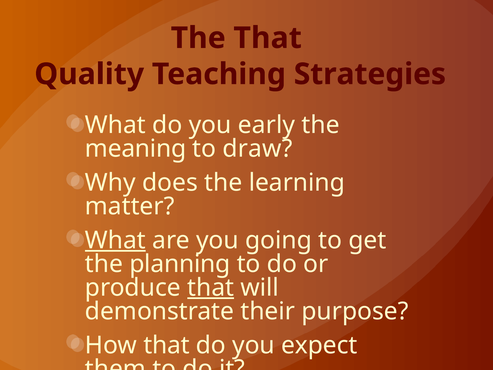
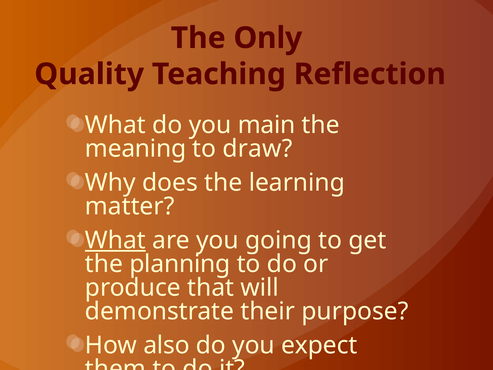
The That: That -> Only
Strategies: Strategies -> Reflection
early: early -> main
that at (211, 287) underline: present -> none
How that: that -> also
